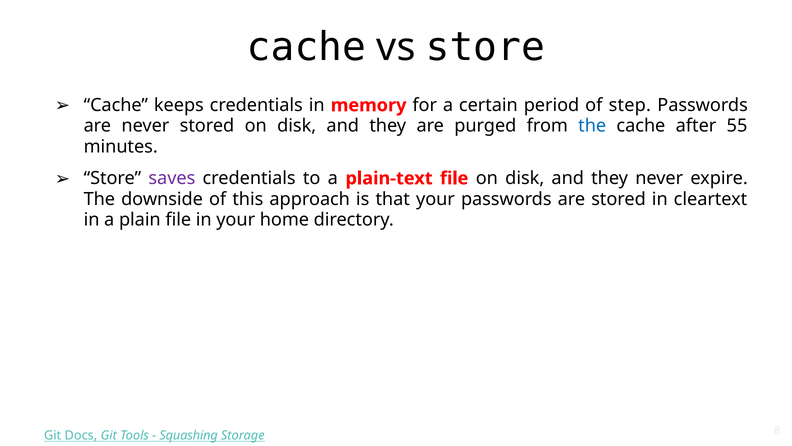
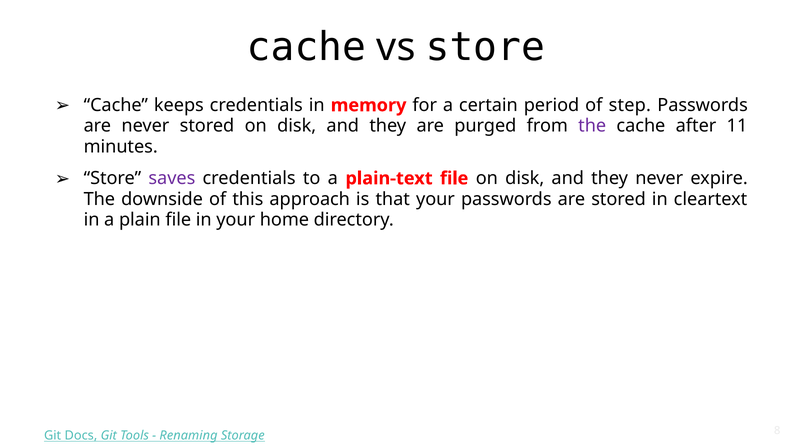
the at (592, 126) colour: blue -> purple
55: 55 -> 11
Squashing: Squashing -> Renaming
